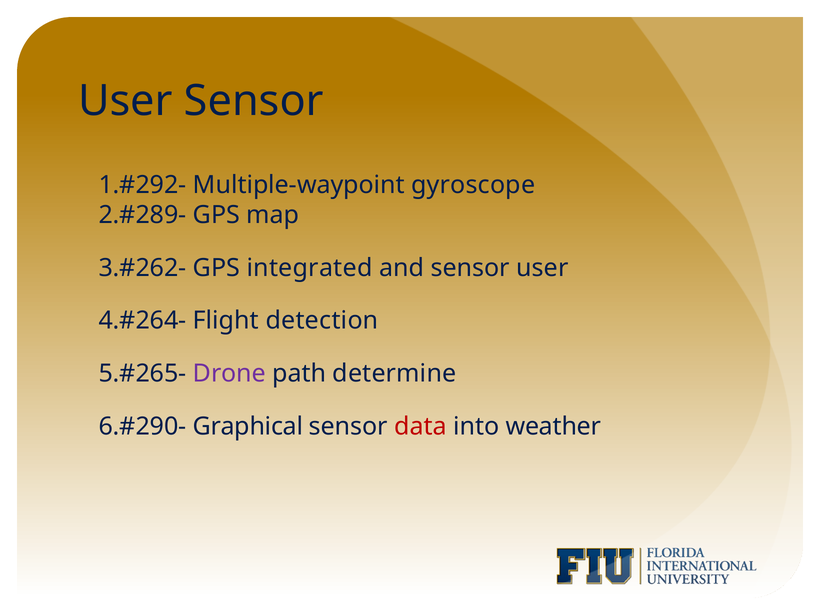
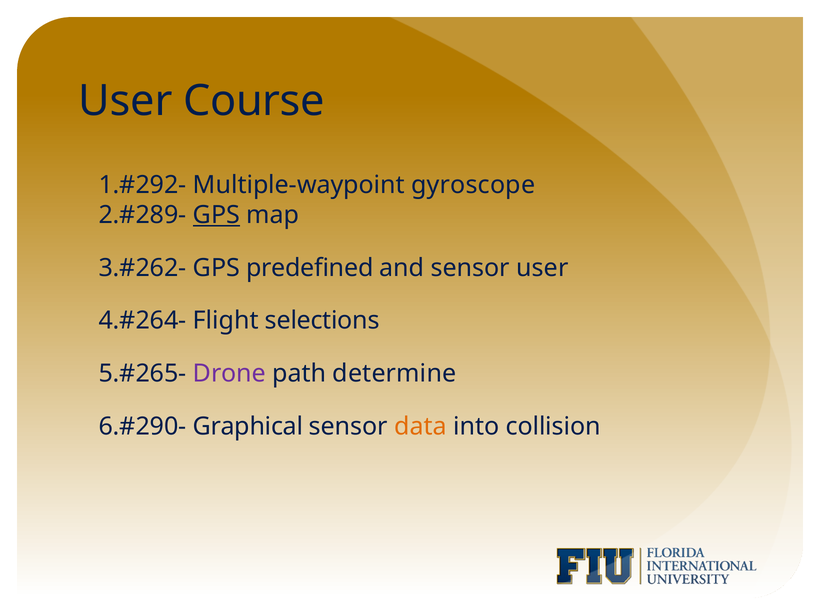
User Sensor: Sensor -> Course
GPS at (216, 215) underline: none -> present
integrated: integrated -> predefined
detection: detection -> selections
data colour: red -> orange
weather: weather -> collision
